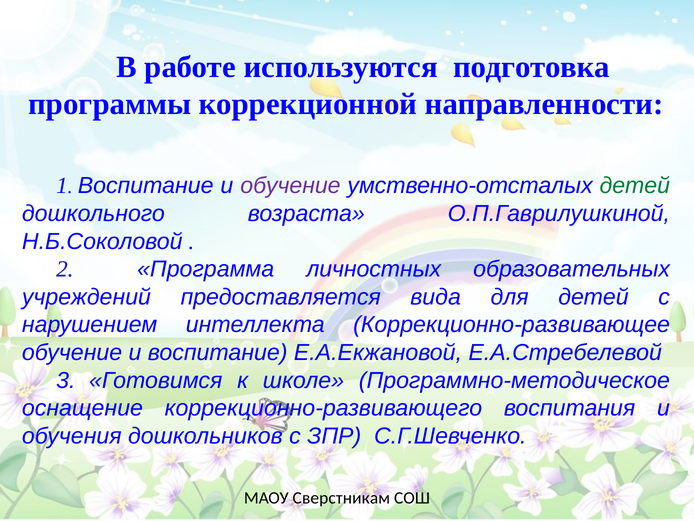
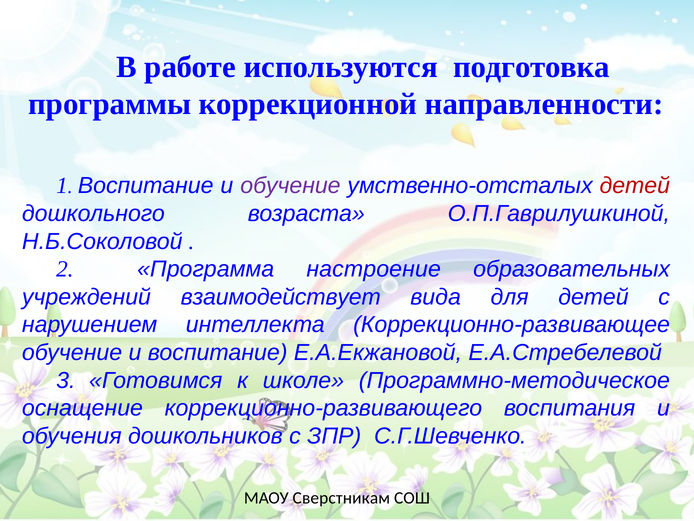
детей at (635, 186) colour: green -> red
личностных: личностных -> настроение
предоставляется: предоставляется -> взаимодействует
